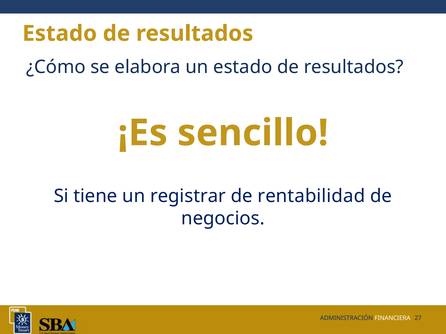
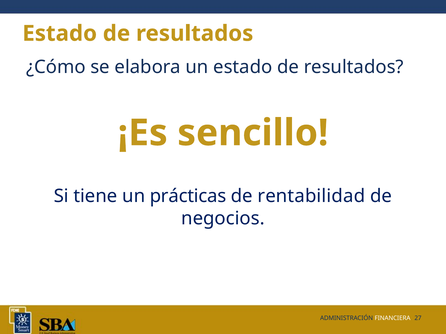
registrar: registrar -> prácticas
